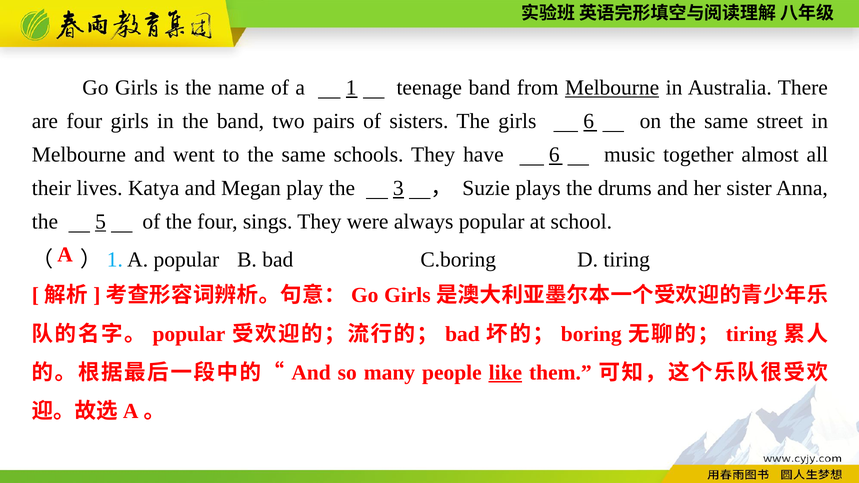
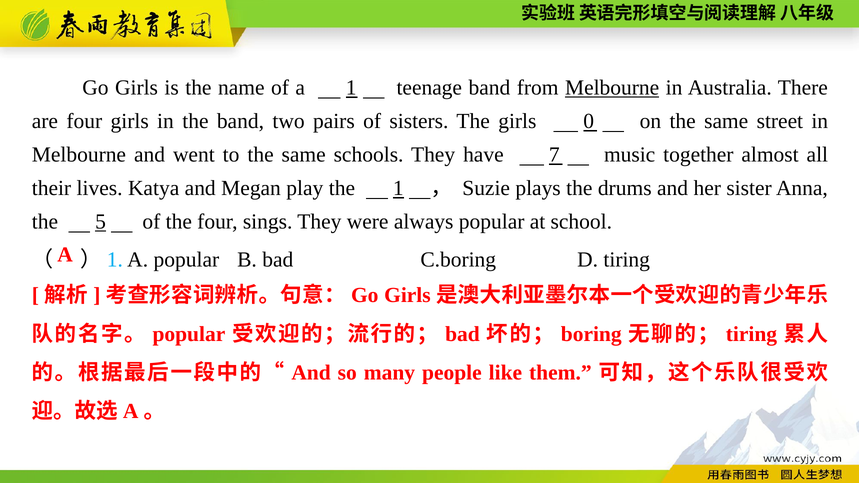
girls 6: 6 -> 0
have 6: 6 -> 7
the 3: 3 -> 1
like underline: present -> none
